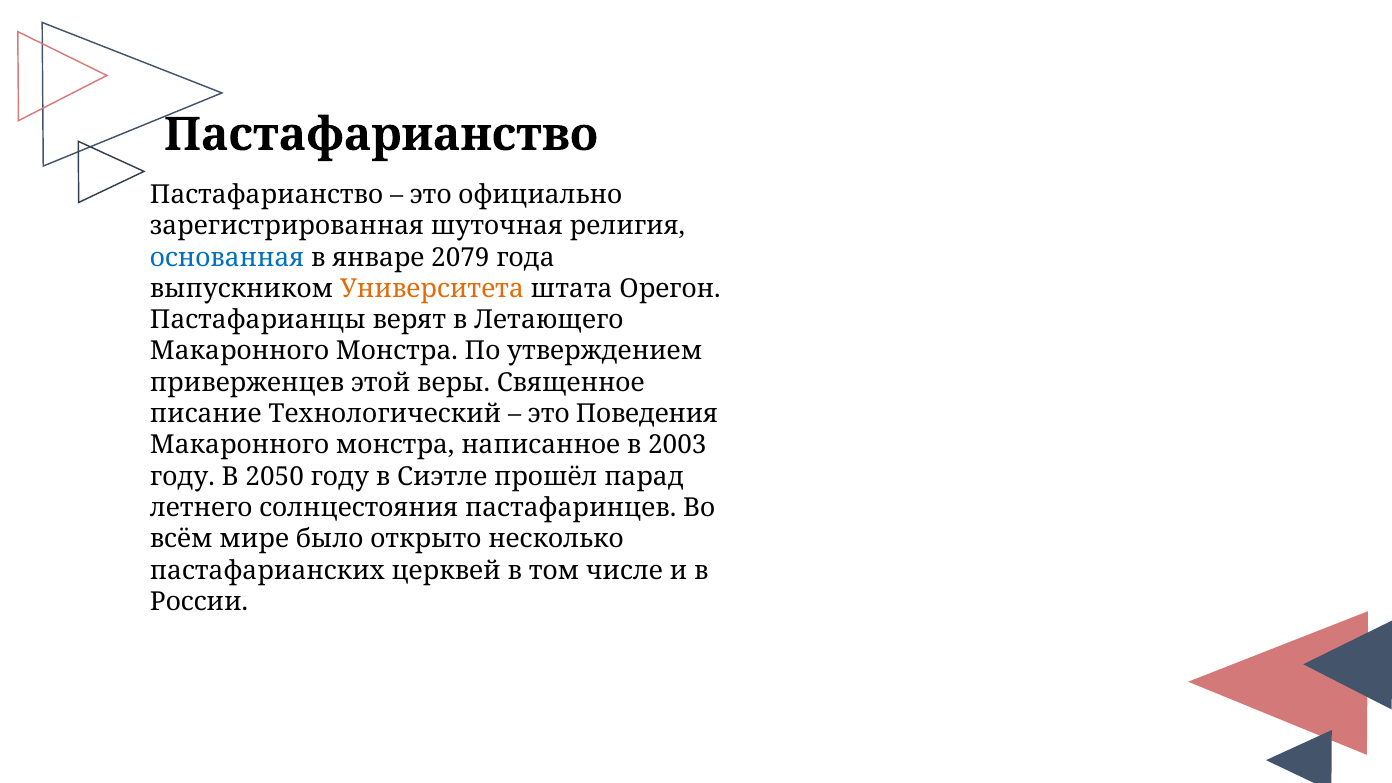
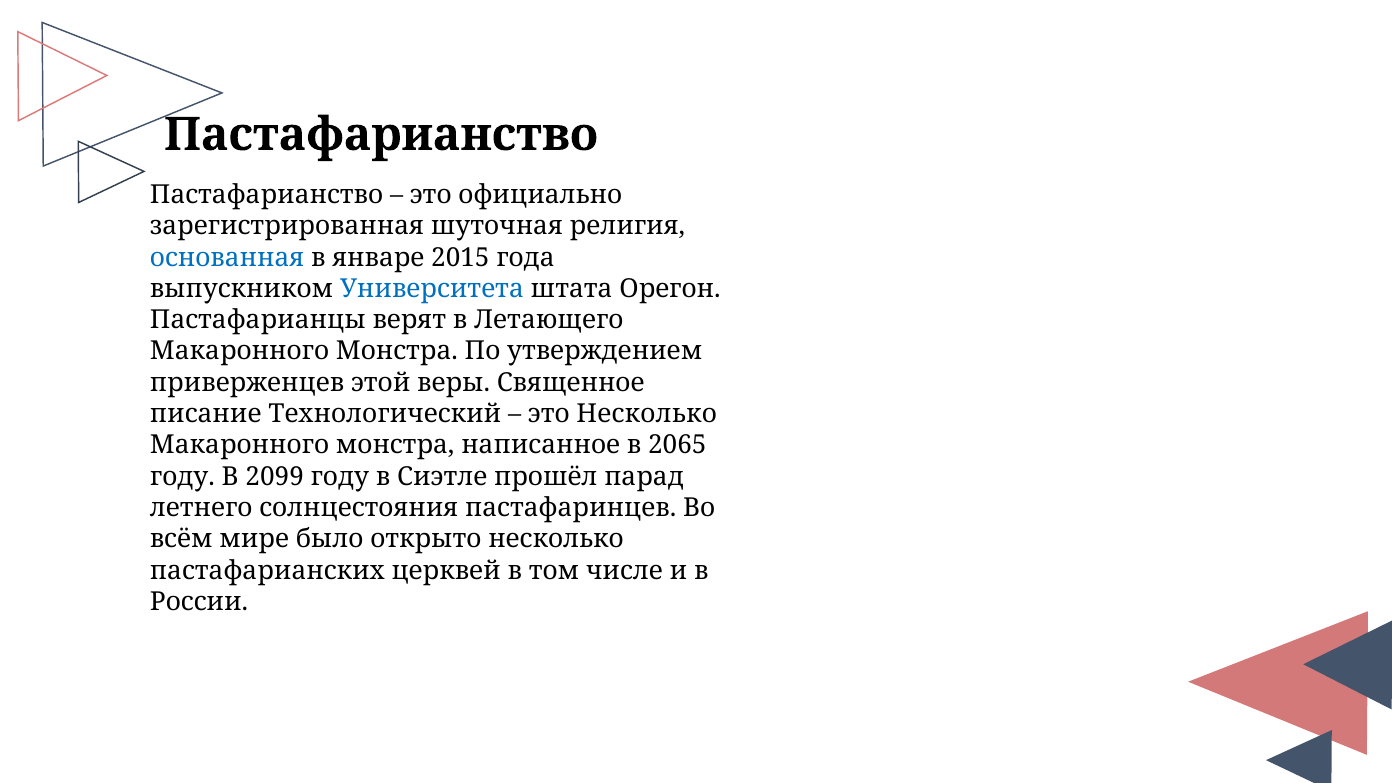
2079: 2079 -> 2015
Университета colour: orange -> blue
это Поведения: Поведения -> Несколько
2003: 2003 -> 2065
2050: 2050 -> 2099
